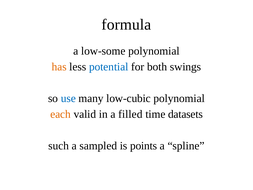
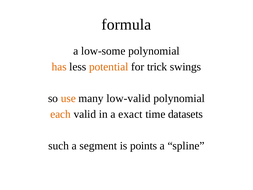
potential colour: blue -> orange
both: both -> trick
use colour: blue -> orange
low-cubic: low-cubic -> low-valid
filled: filled -> exact
sampled: sampled -> segment
